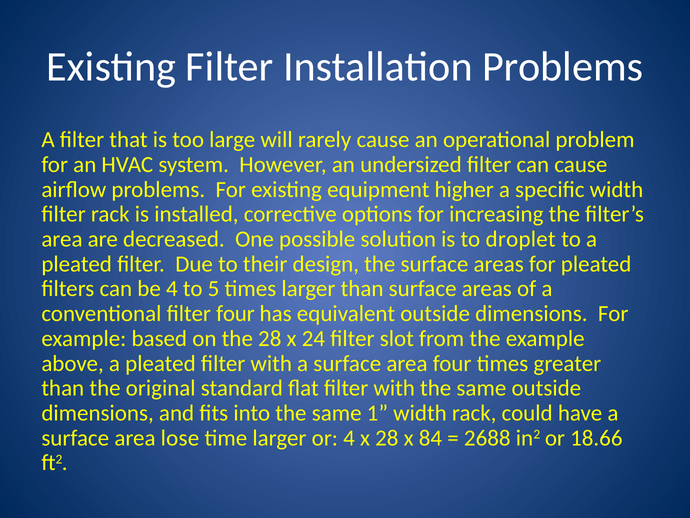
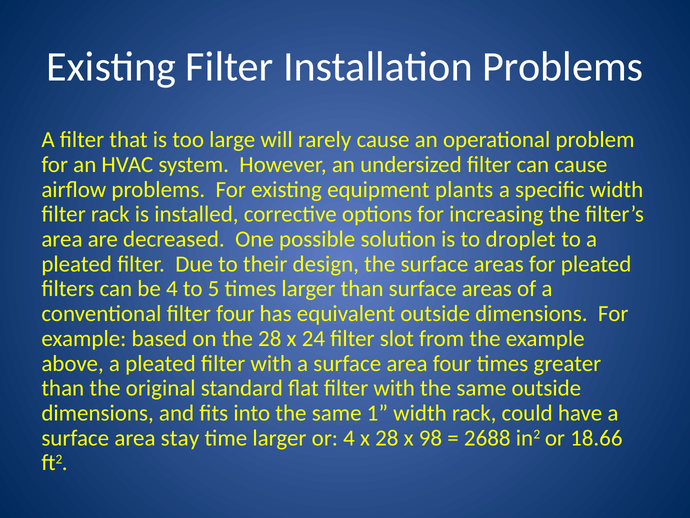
higher: higher -> plants
lose: lose -> stay
84: 84 -> 98
